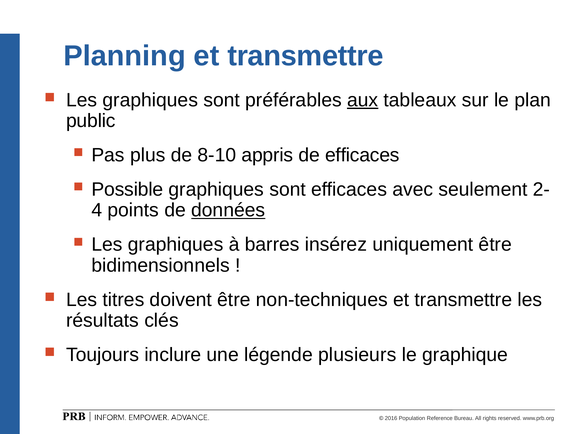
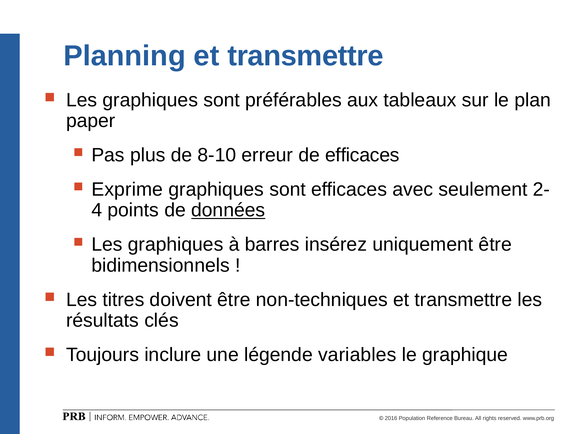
aux underline: present -> none
public: public -> paper
appris: appris -> erreur
Possible: Possible -> Exprime
plusieurs: plusieurs -> variables
